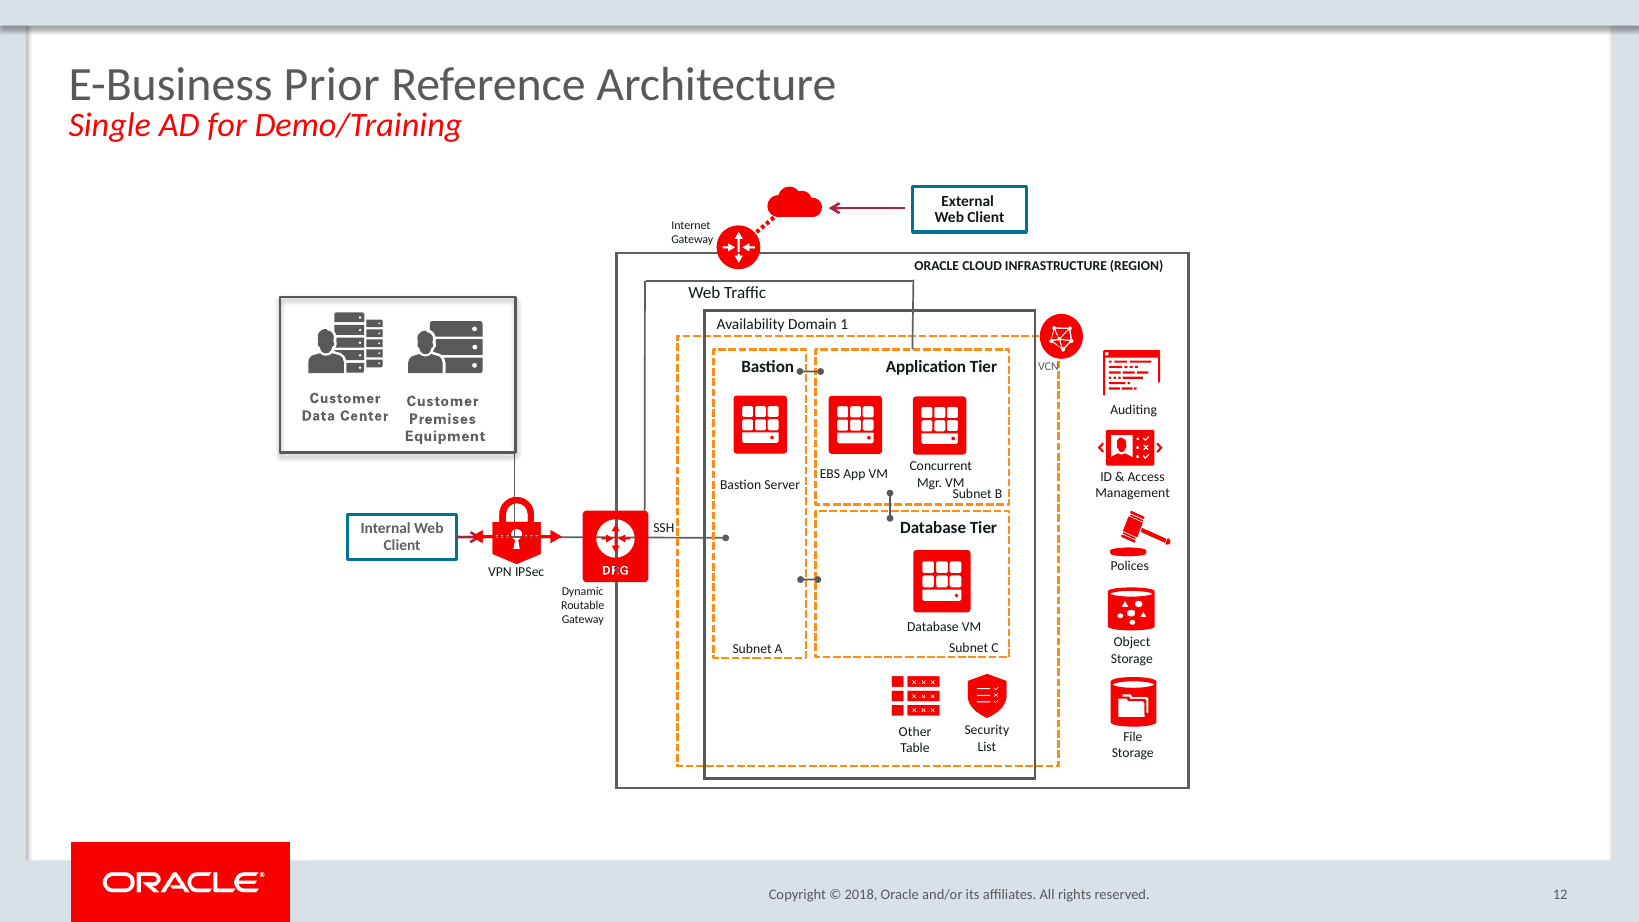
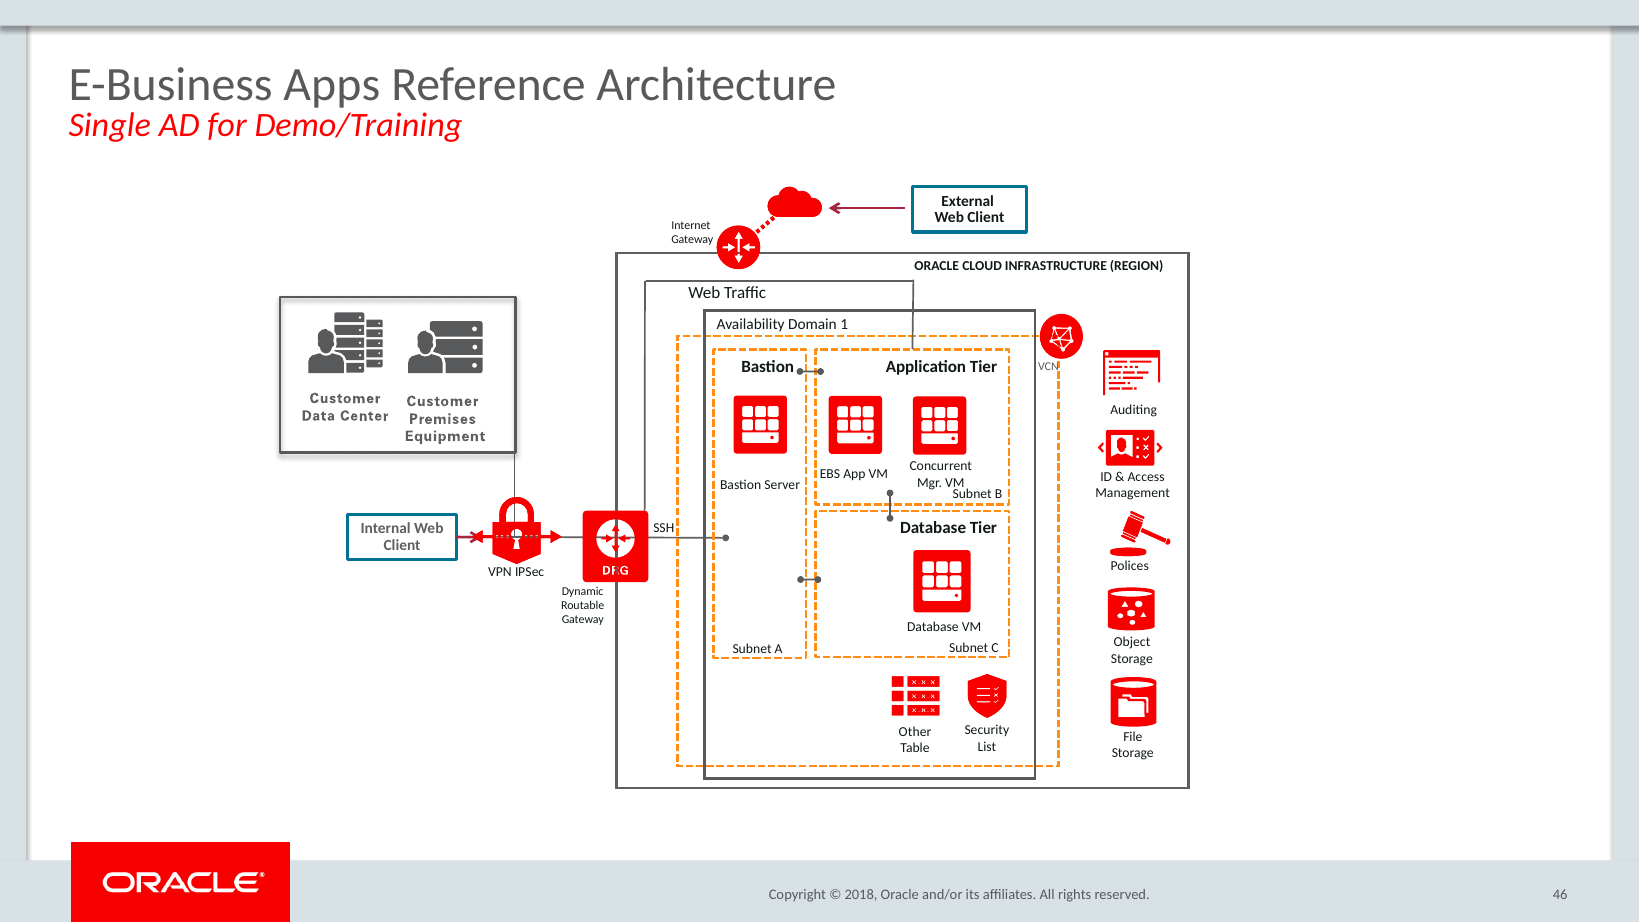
Prior: Prior -> Apps
12: 12 -> 46
